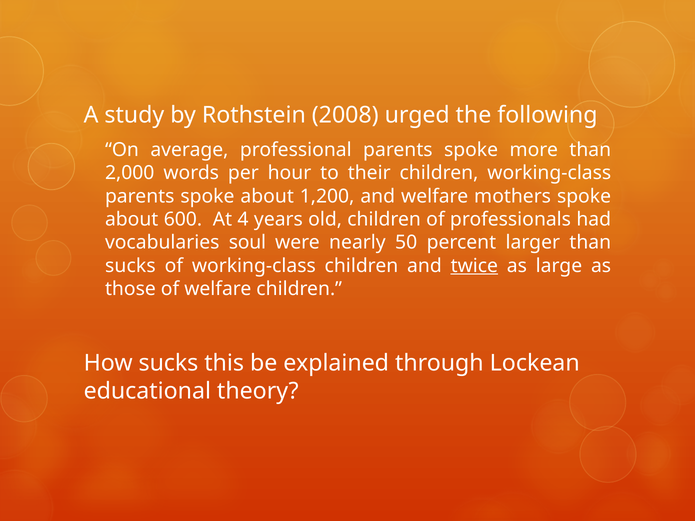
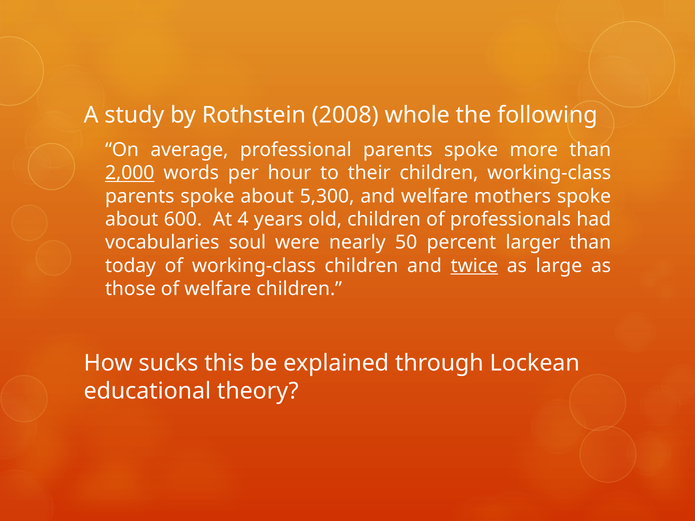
urged: urged -> whole
2,000 underline: none -> present
1,200: 1,200 -> 5,300
sucks at (130, 266): sucks -> today
